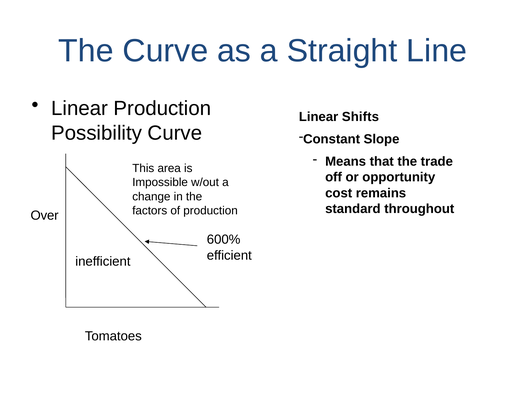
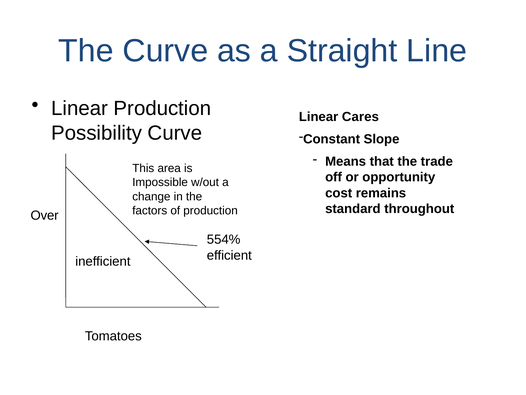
Shifts: Shifts -> Cares
600%: 600% -> 554%
